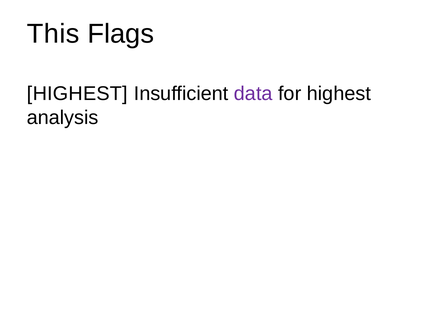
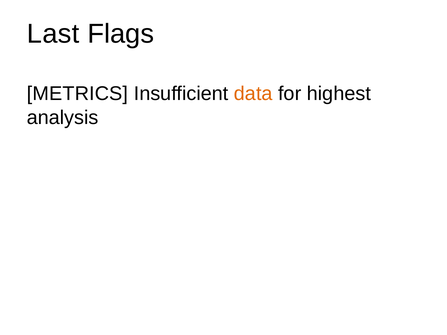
This: This -> Last
HIGHEST at (77, 94): HIGHEST -> METRICS
data colour: purple -> orange
